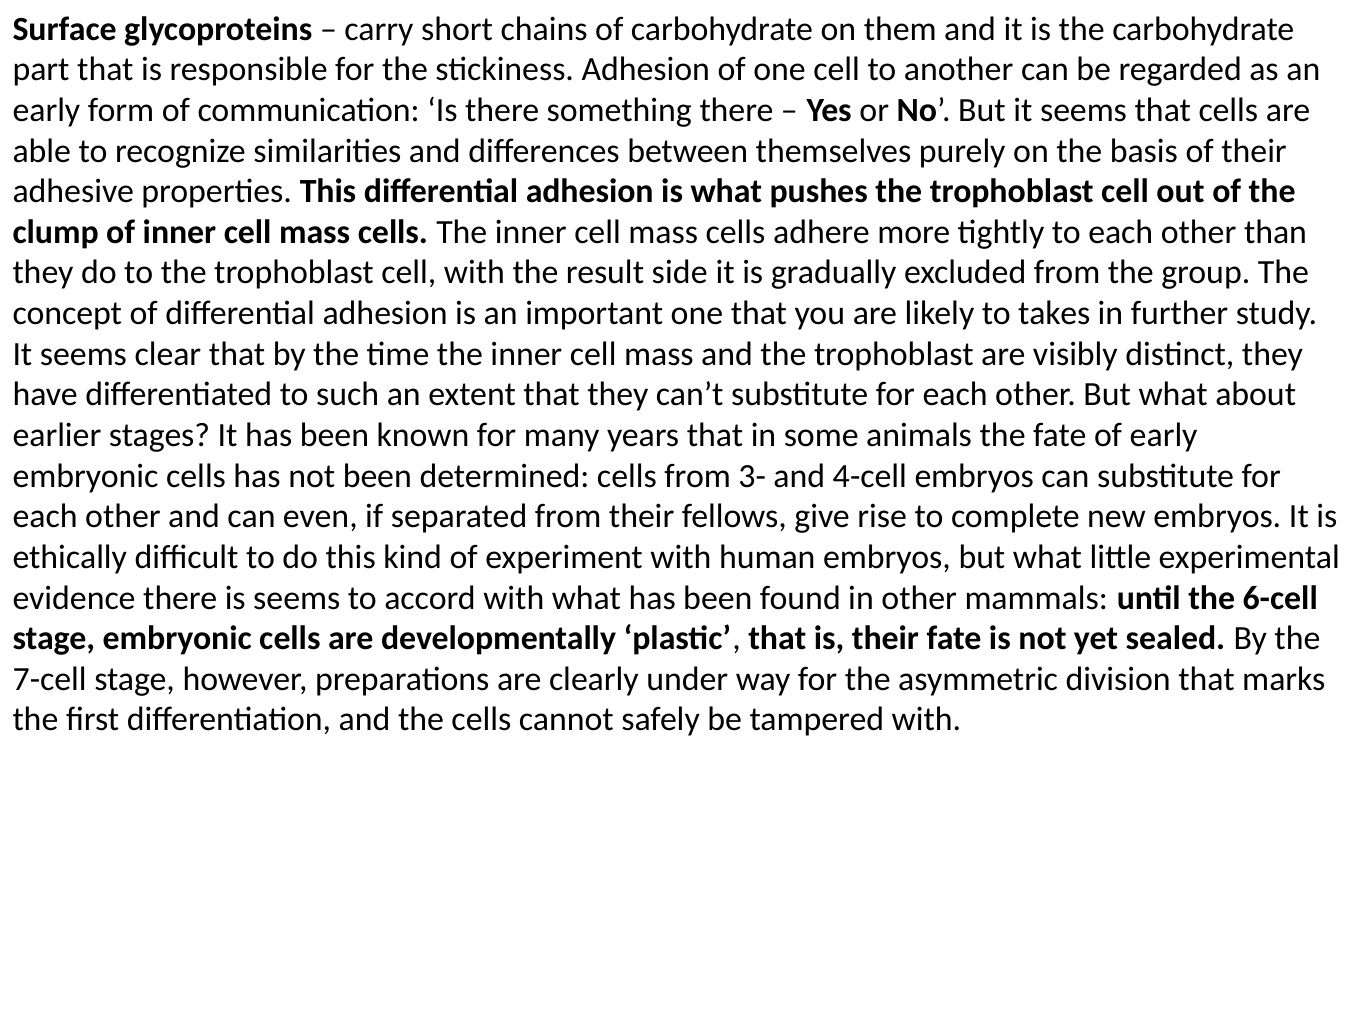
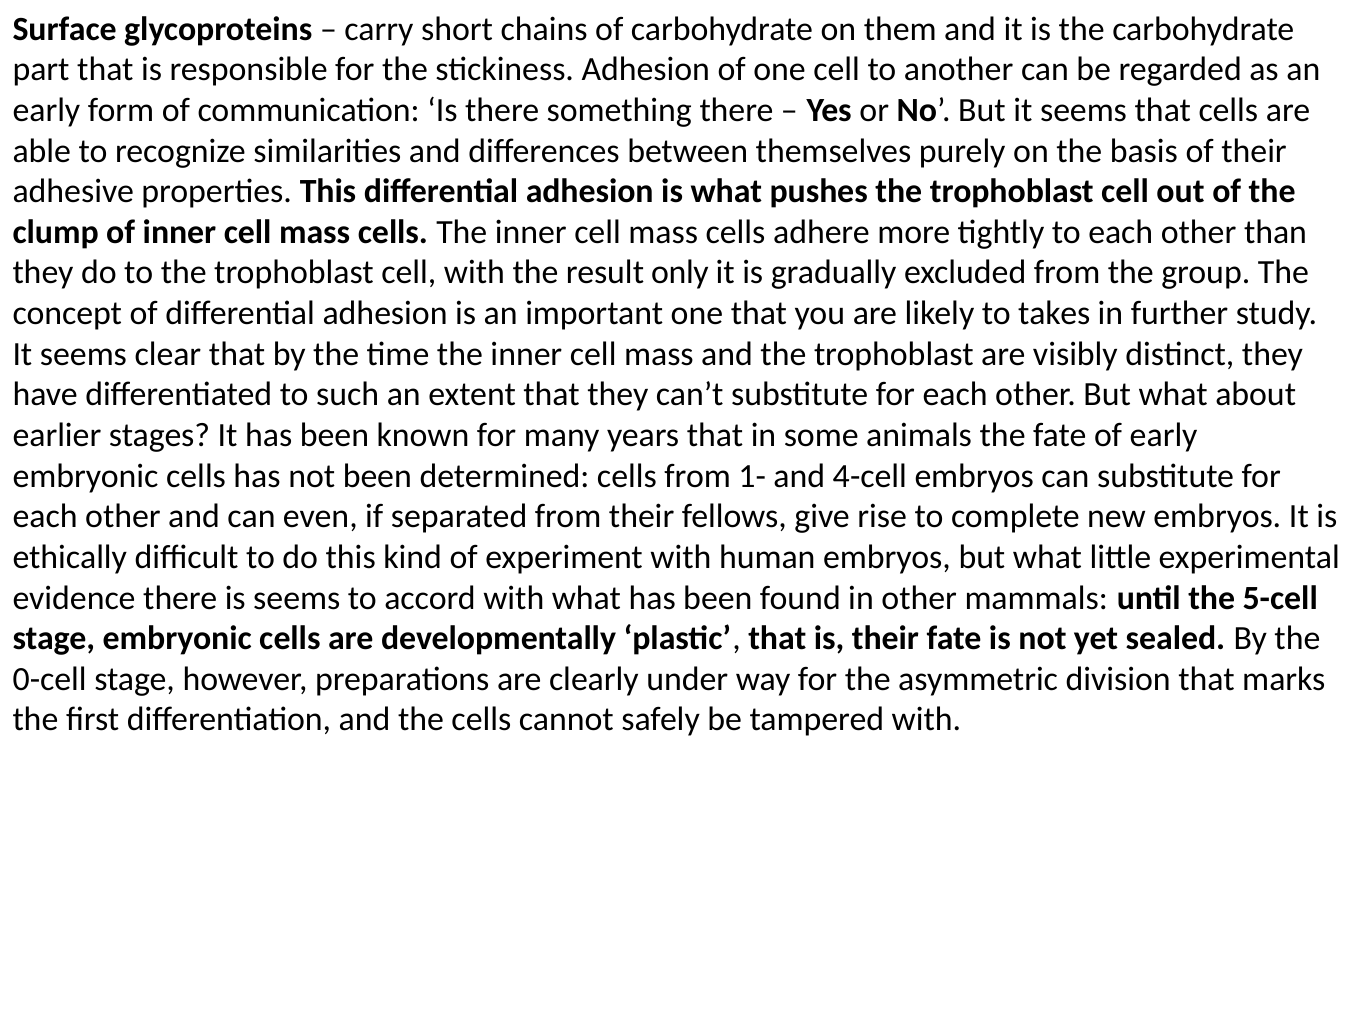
side: side -> only
3-: 3- -> 1-
6-cell: 6-cell -> 5-cell
7-cell: 7-cell -> 0-cell
